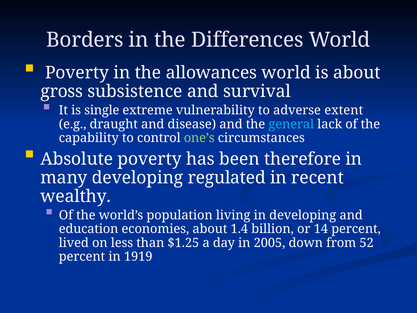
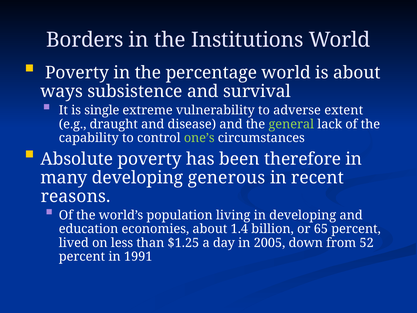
Differences: Differences -> Institutions
allowances: allowances -> percentage
gross: gross -> ways
general colour: light blue -> light green
regulated: regulated -> generous
wealthy: wealthy -> reasons
14: 14 -> 65
1919: 1919 -> 1991
